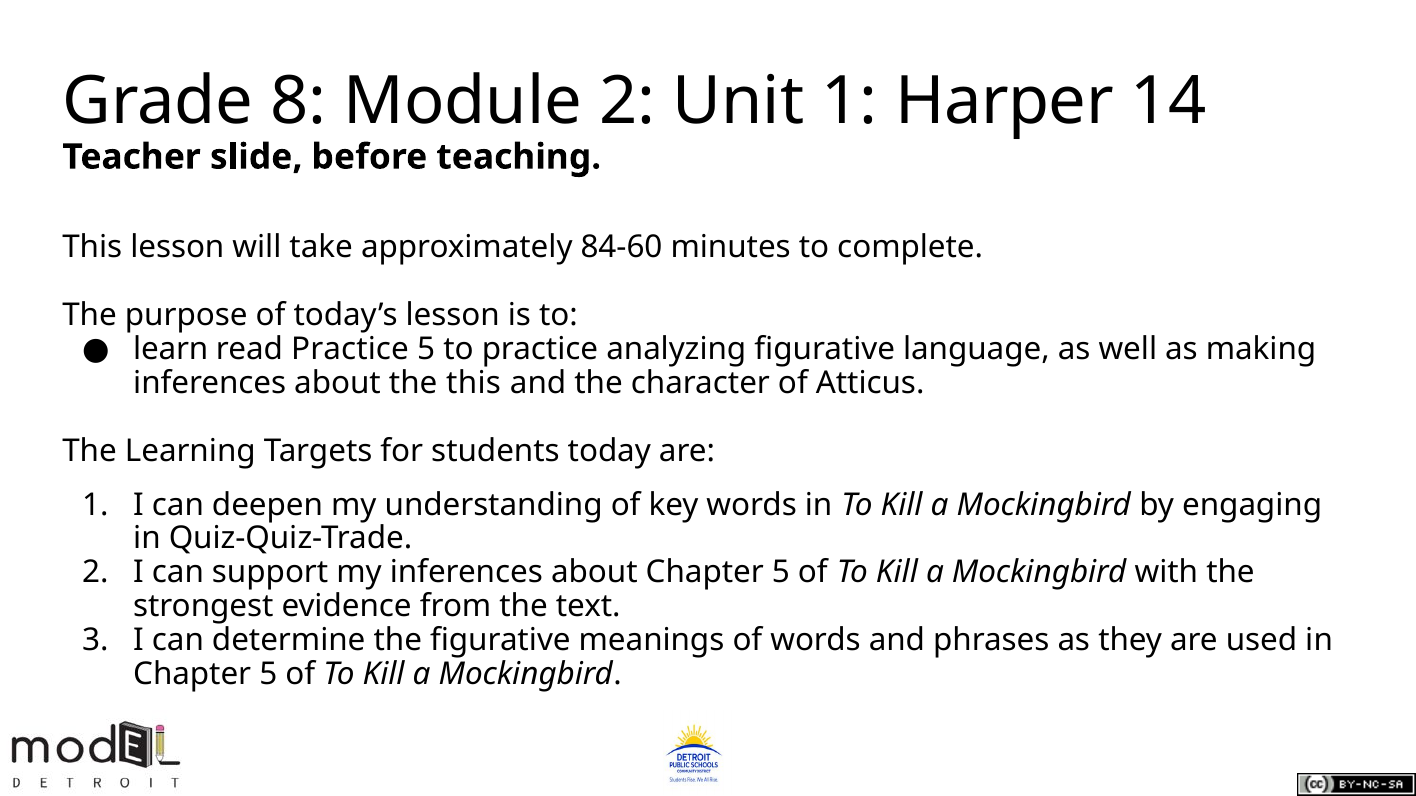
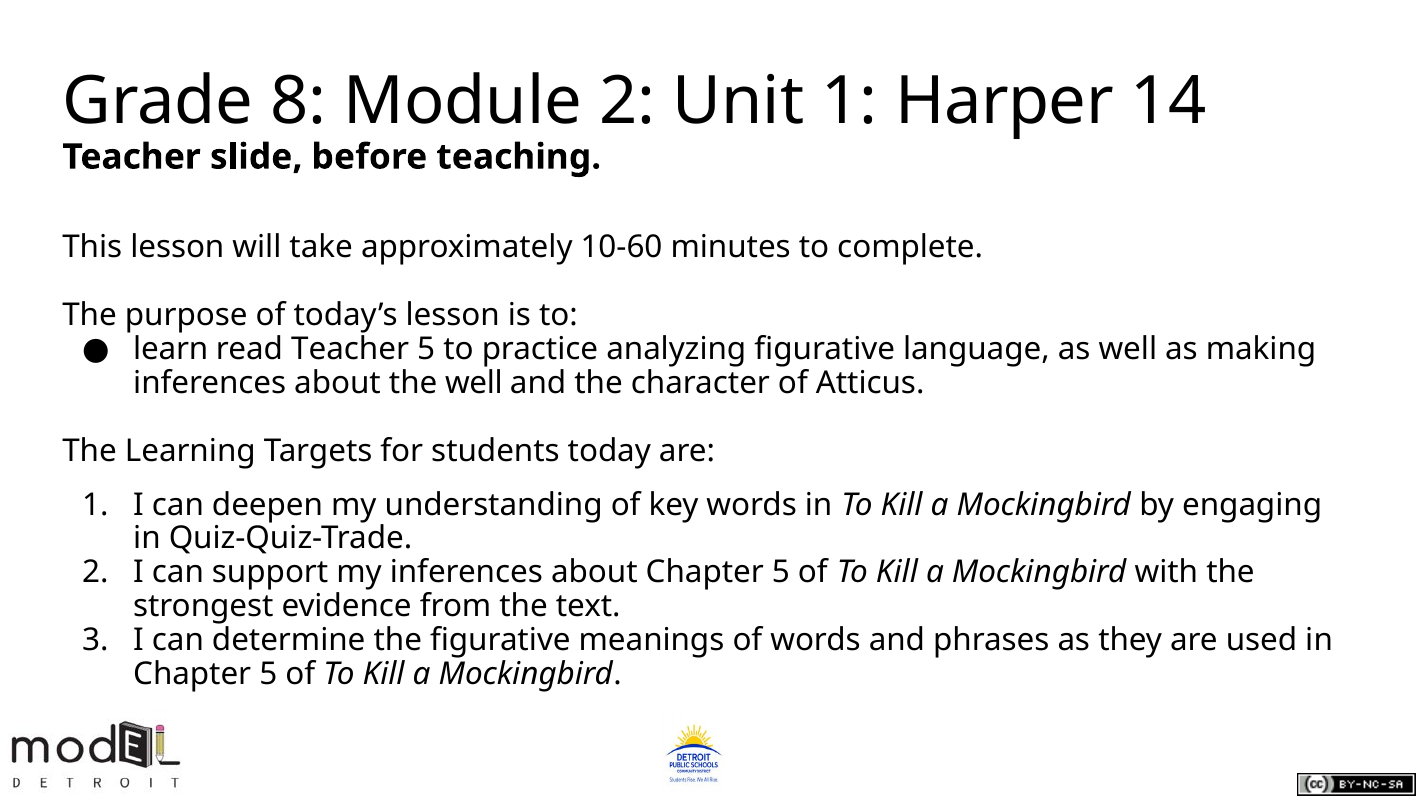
84-60: 84-60 -> 10-60
read Practice: Practice -> Teacher
the this: this -> well
